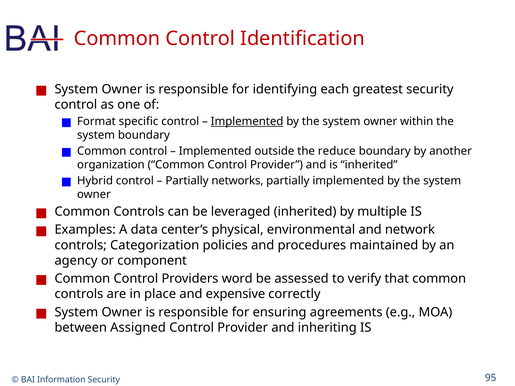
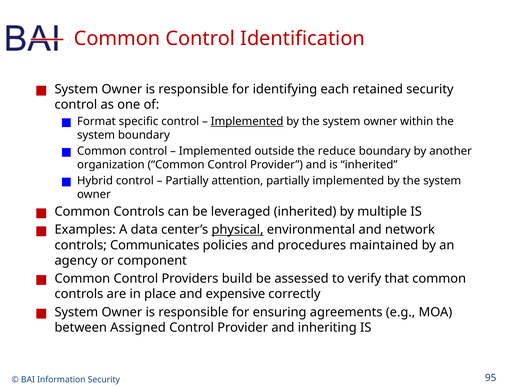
greatest: greatest -> retained
networks: networks -> attention
physical underline: none -> present
Categorization: Categorization -> Communicates
word: word -> build
